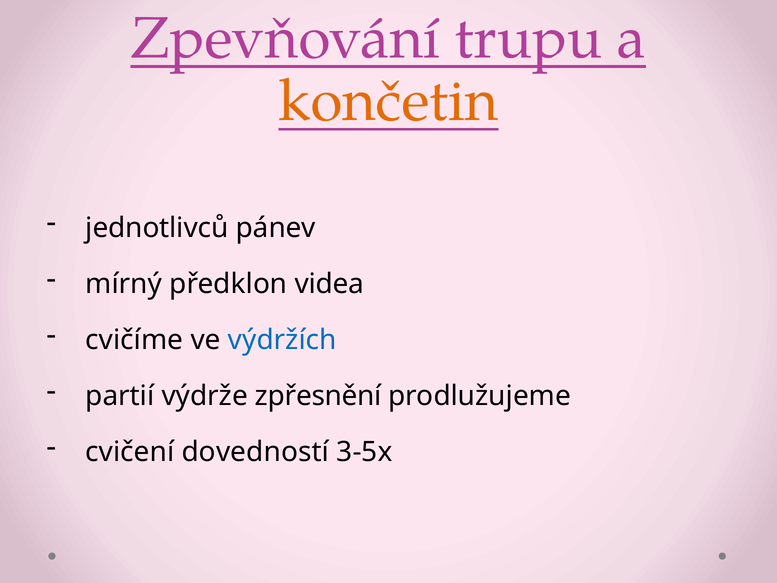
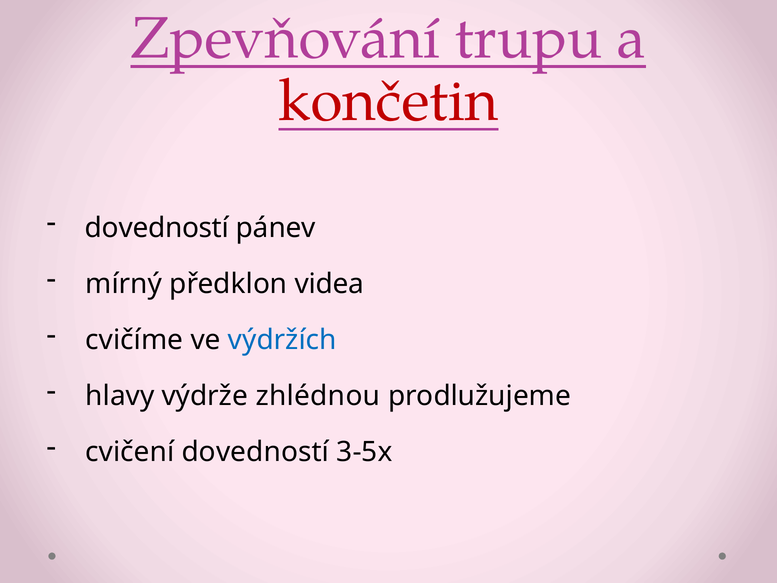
končetin colour: orange -> red
jednotlivců at (157, 228): jednotlivců -> dovedností
partií: partií -> hlavy
zpřesnění: zpřesnění -> zhlédnou
